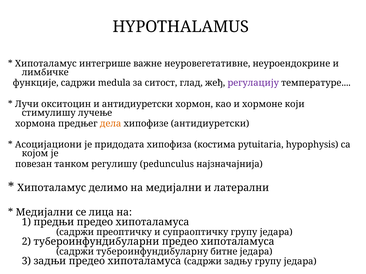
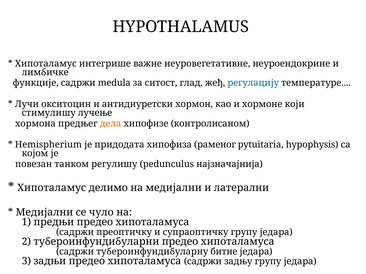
регулацију colour: purple -> blue
хипофизе антидиуретски: антидиуретски -> контролисаном
Асоцијациони: Асоцијациони -> Hemispherium
костима: костима -> раменог
лица: лица -> чуло
